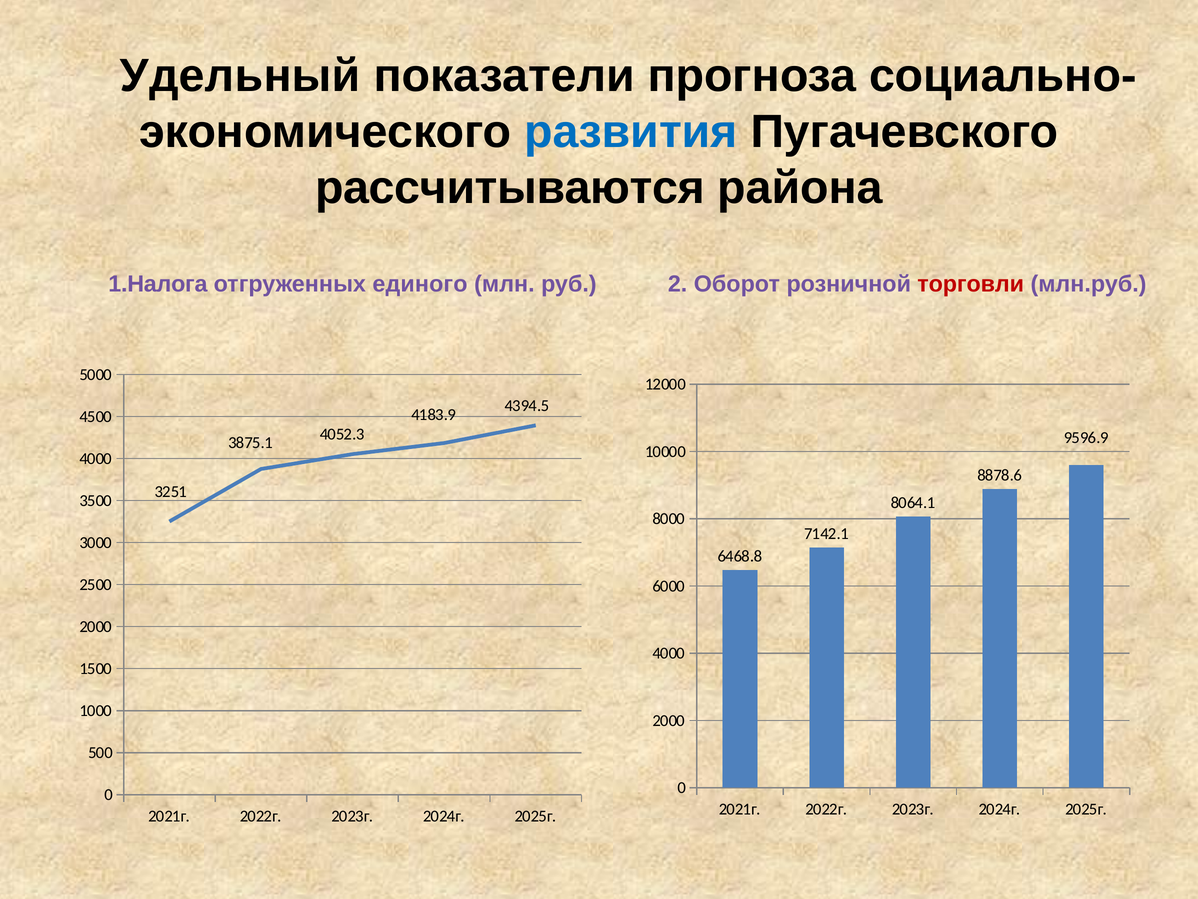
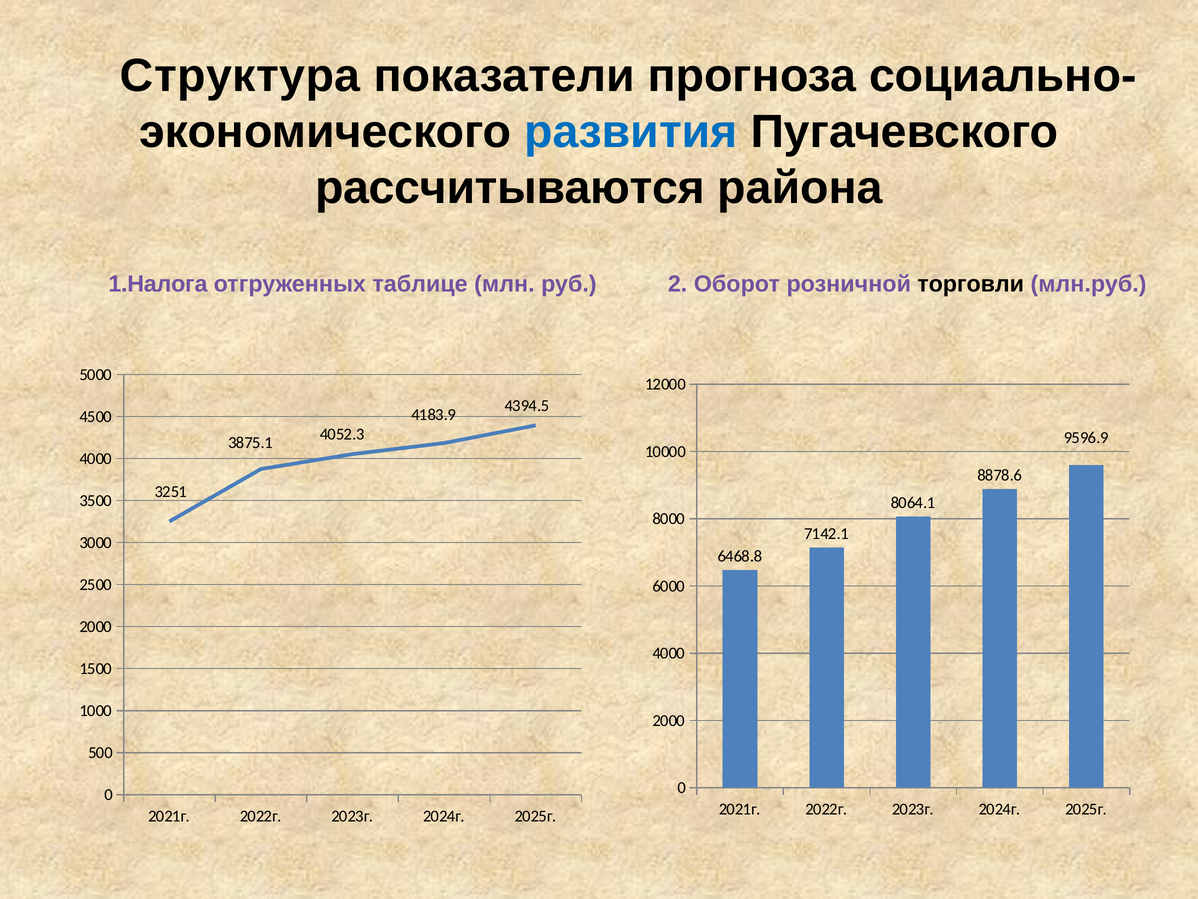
Удельный: Удельный -> Структура
единого: единого -> таблице
торговли colour: red -> black
